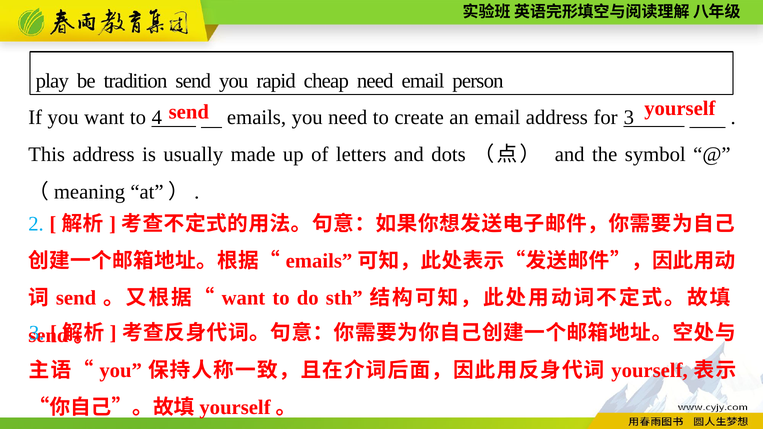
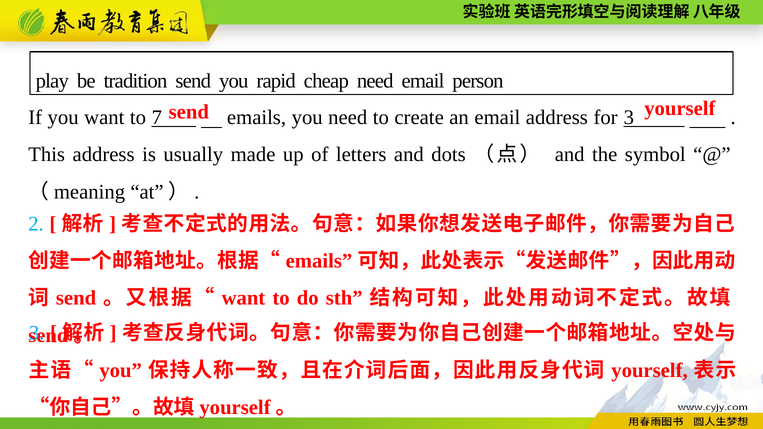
4: 4 -> 7
